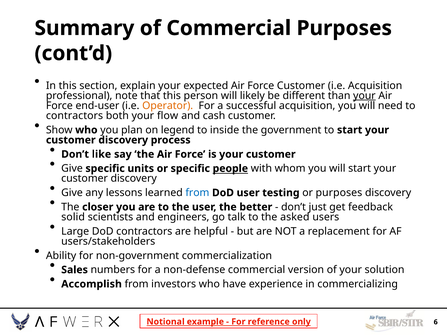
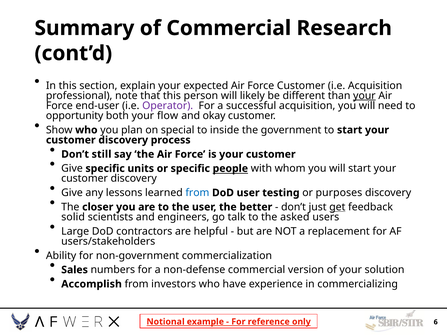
Commercial Purposes: Purposes -> Research
Operator colour: orange -> purple
contractors at (74, 116): contractors -> opportunity
cash: cash -> okay
legend: legend -> special
like: like -> still
get underline: none -> present
